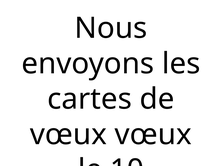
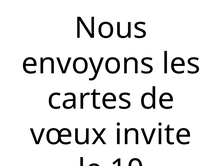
vœux vœux: vœux -> invite
